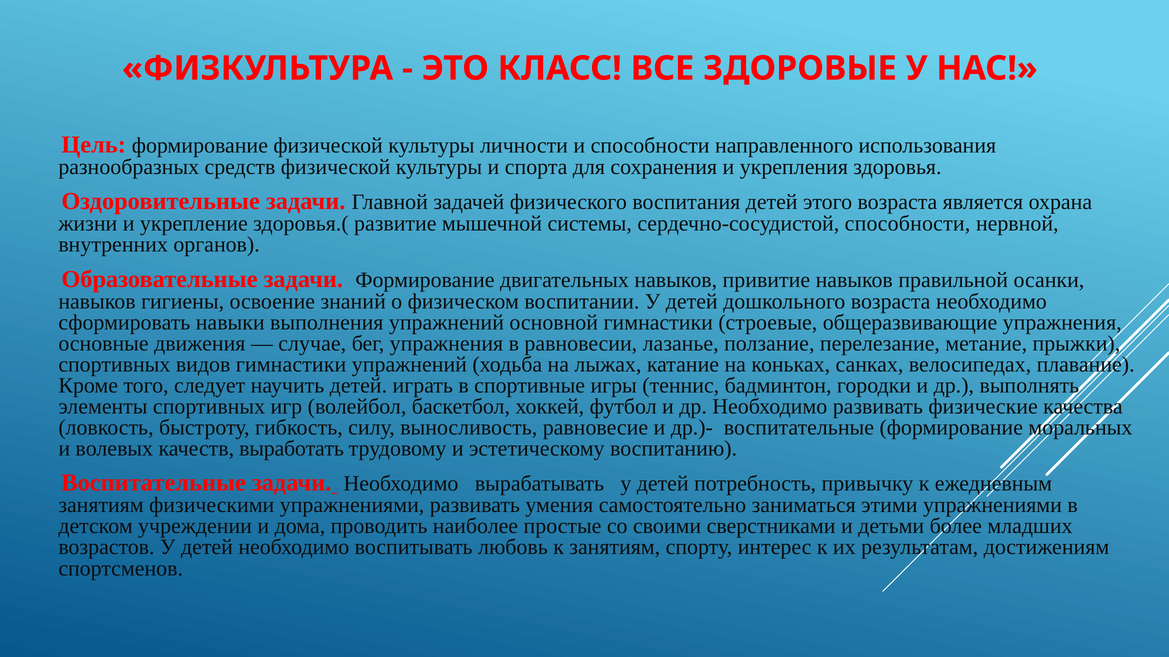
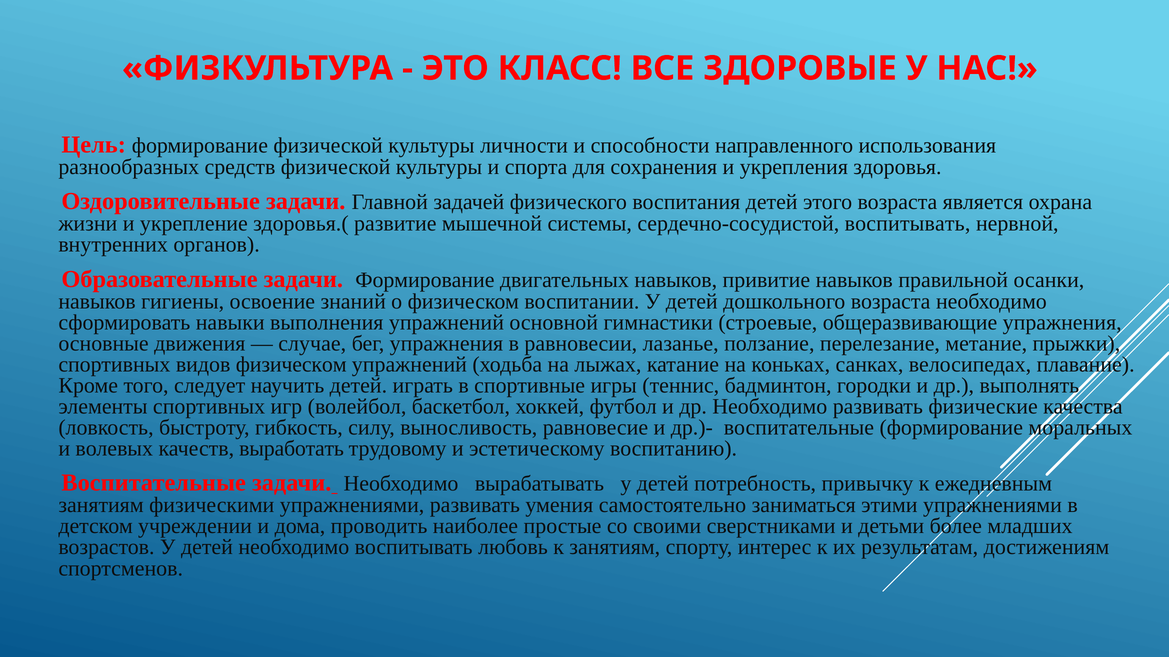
сердечно-сосудистой способности: способности -> воспитывать
видов гимнастики: гимнастики -> физическом
